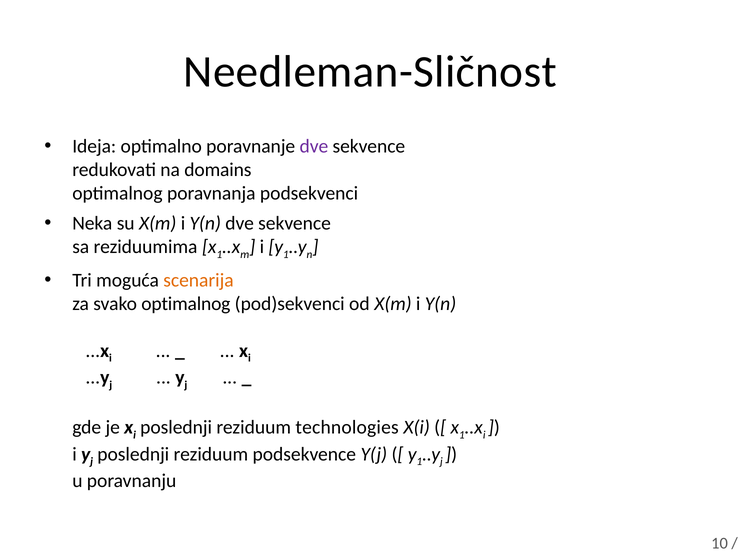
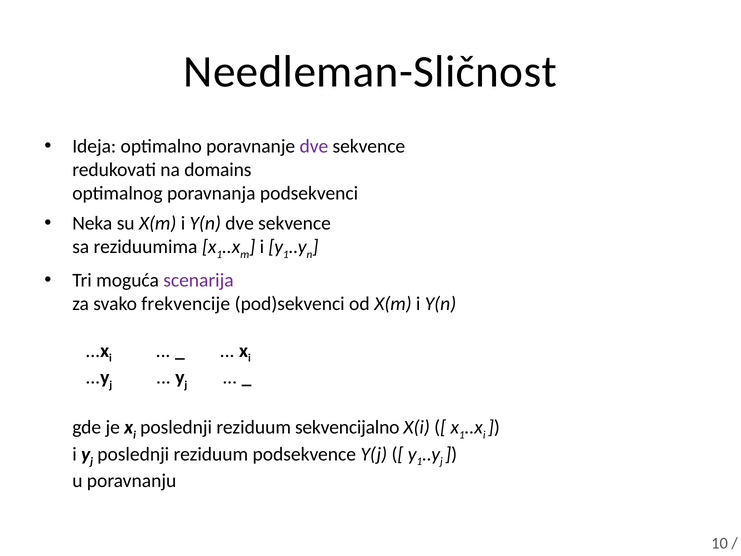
scenarija colour: orange -> purple
svako optimalnog: optimalnog -> frekvencije
technologies: technologies -> sekvencijalno
